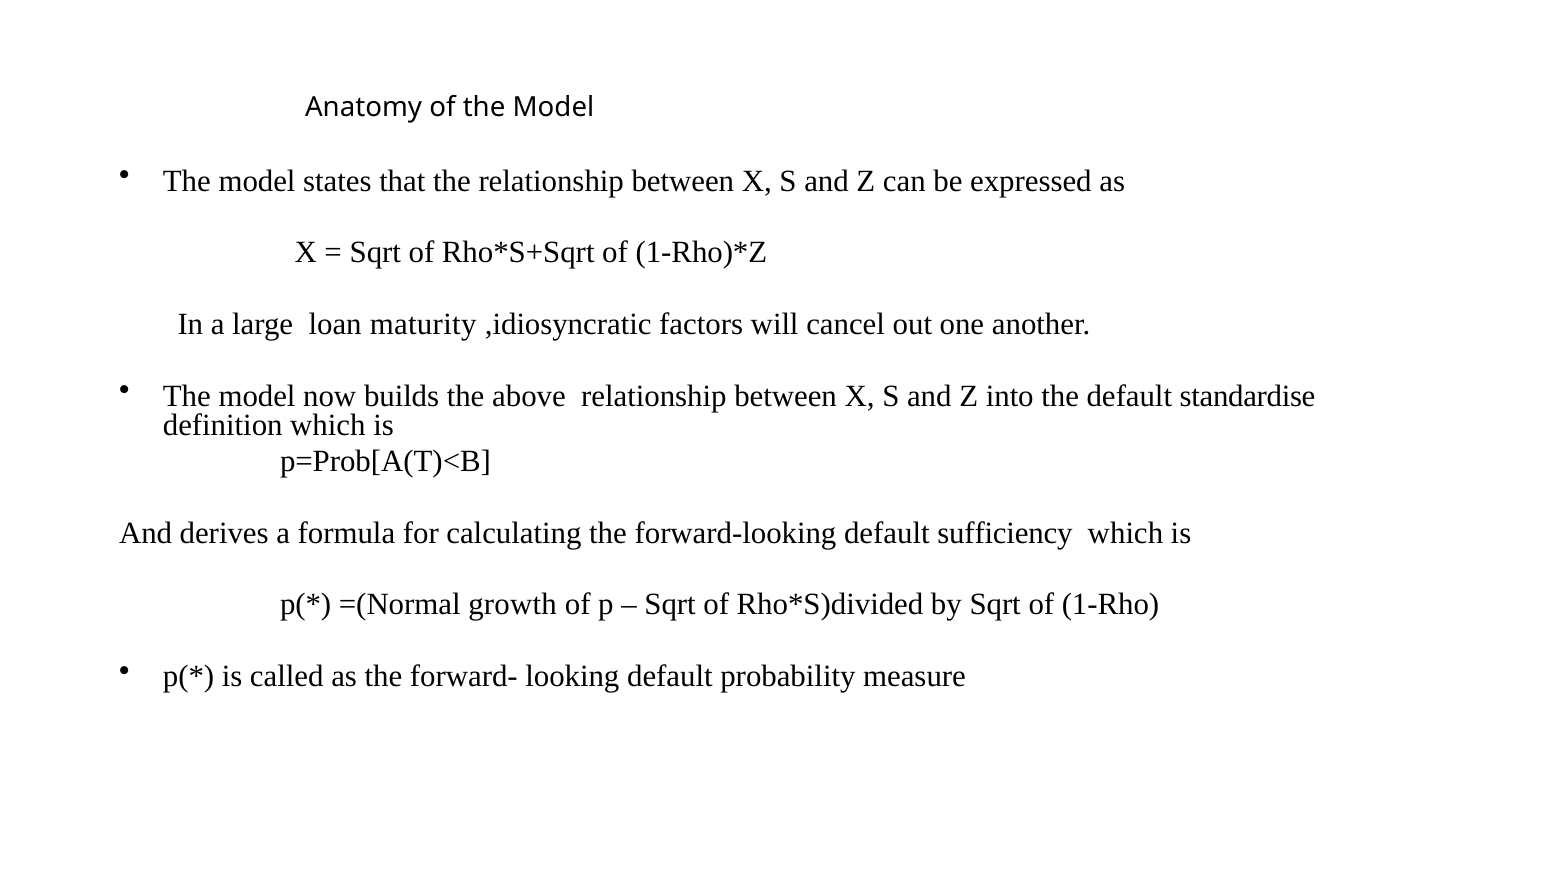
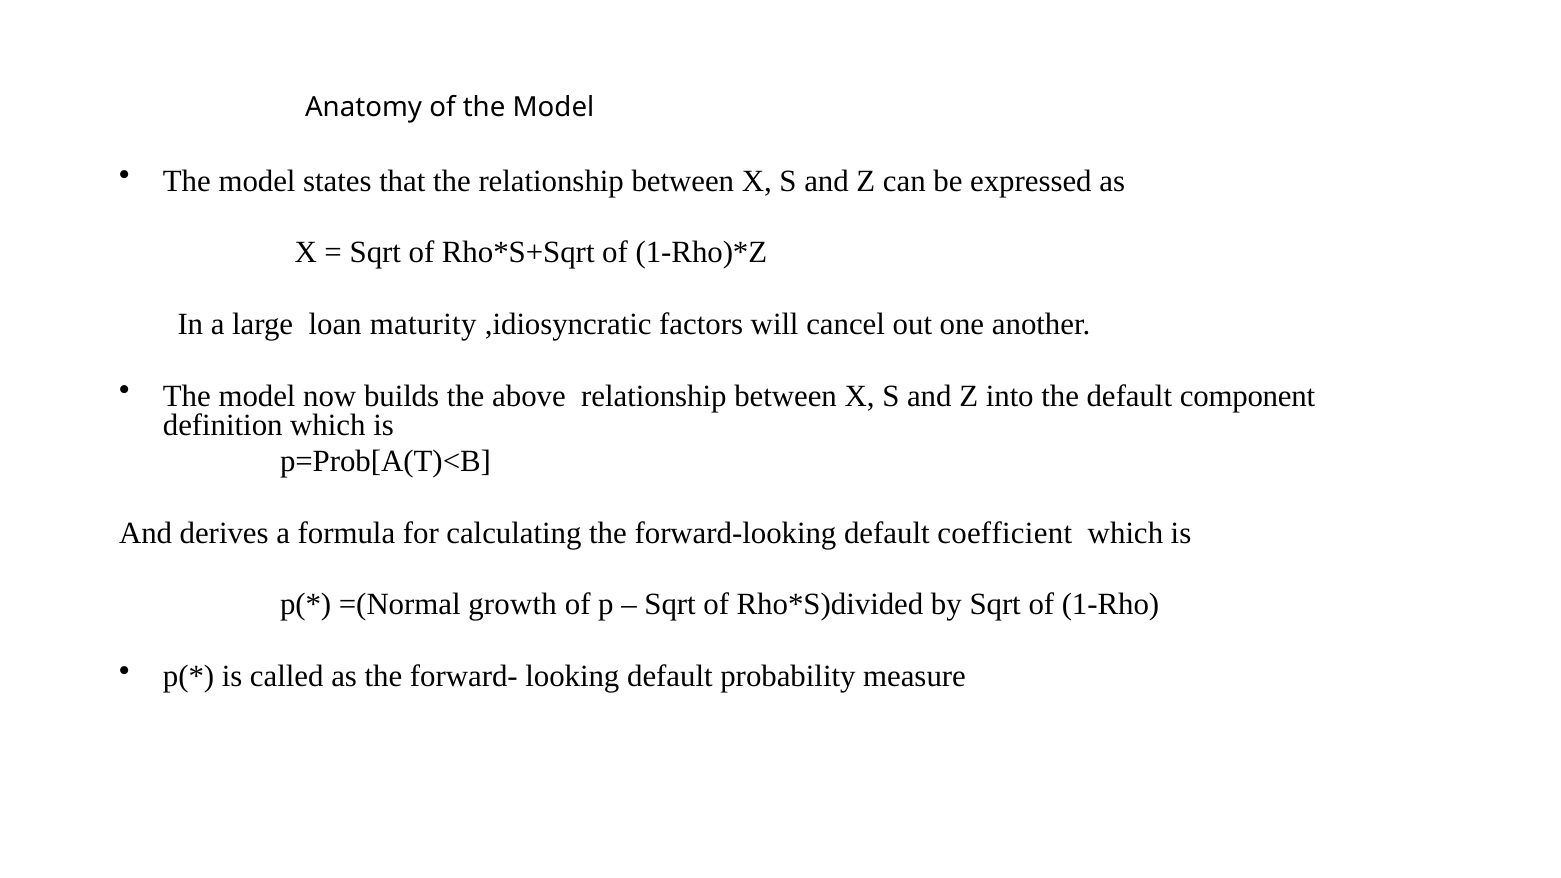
standardise: standardise -> component
sufficiency: sufficiency -> coefficient
